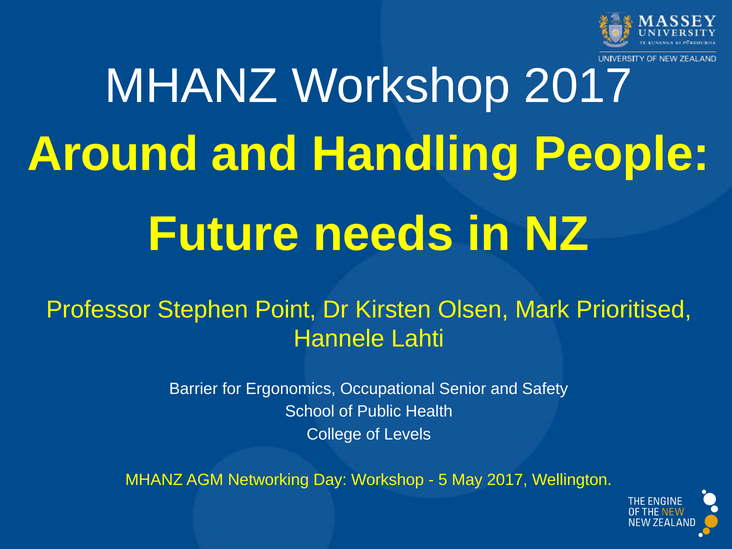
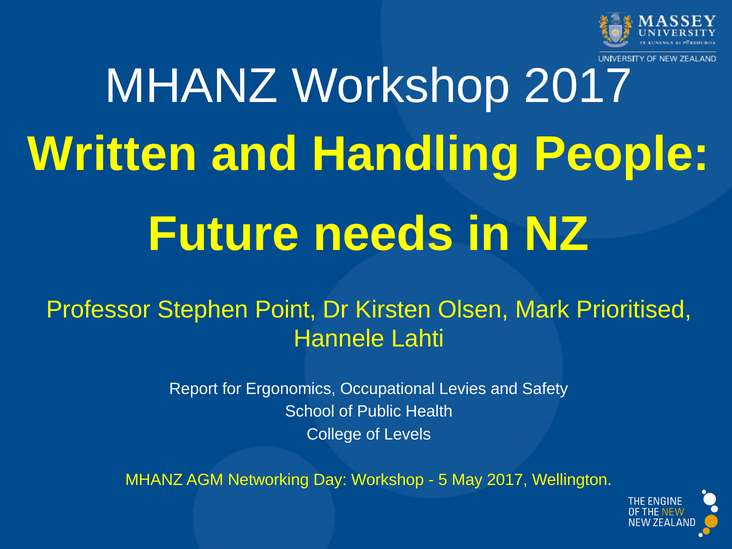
Around: Around -> Written
Barrier: Barrier -> Report
Senior: Senior -> Levies
